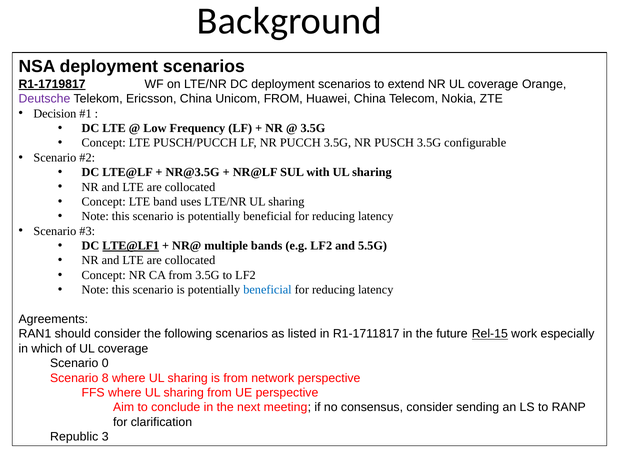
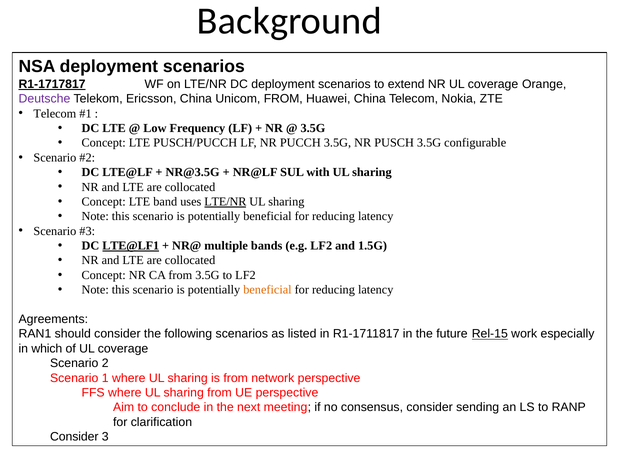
R1-1719817: R1-1719817 -> R1-1717817
Decision at (55, 114): Decision -> Telecom
LTE/NR at (225, 202) underline: none -> present
5.5G: 5.5G -> 1.5G
beneficial at (267, 290) colour: blue -> orange
0: 0 -> 2
8: 8 -> 1
Republic at (74, 437): Republic -> Consider
